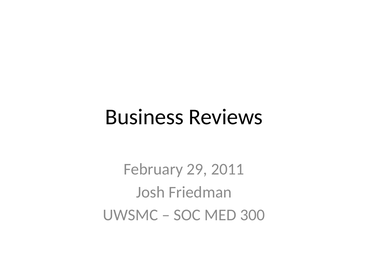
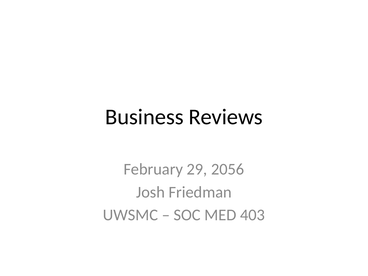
2011: 2011 -> 2056
300: 300 -> 403
